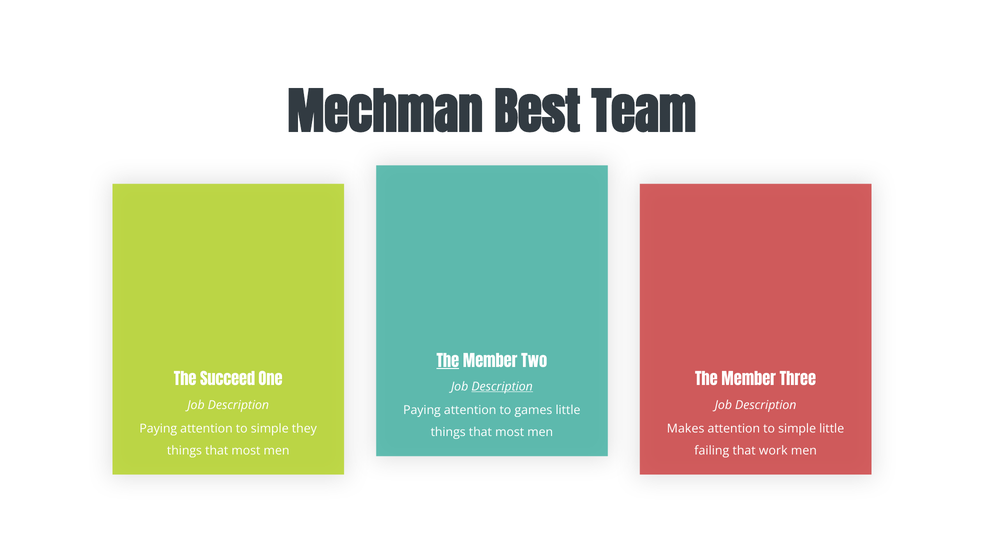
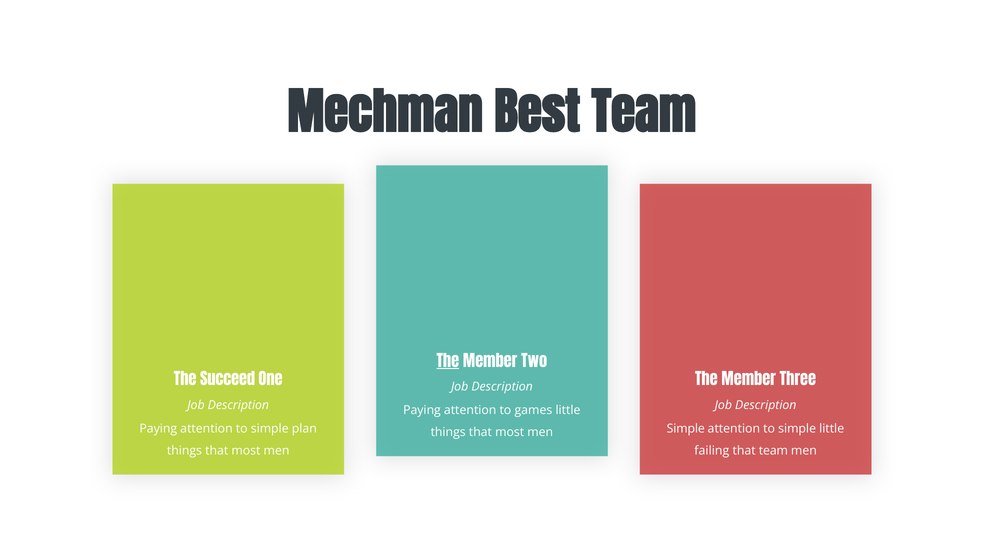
Description at (502, 387) underline: present -> none
they: they -> plan
Makes at (686, 429): Makes -> Simple
that work: work -> team
